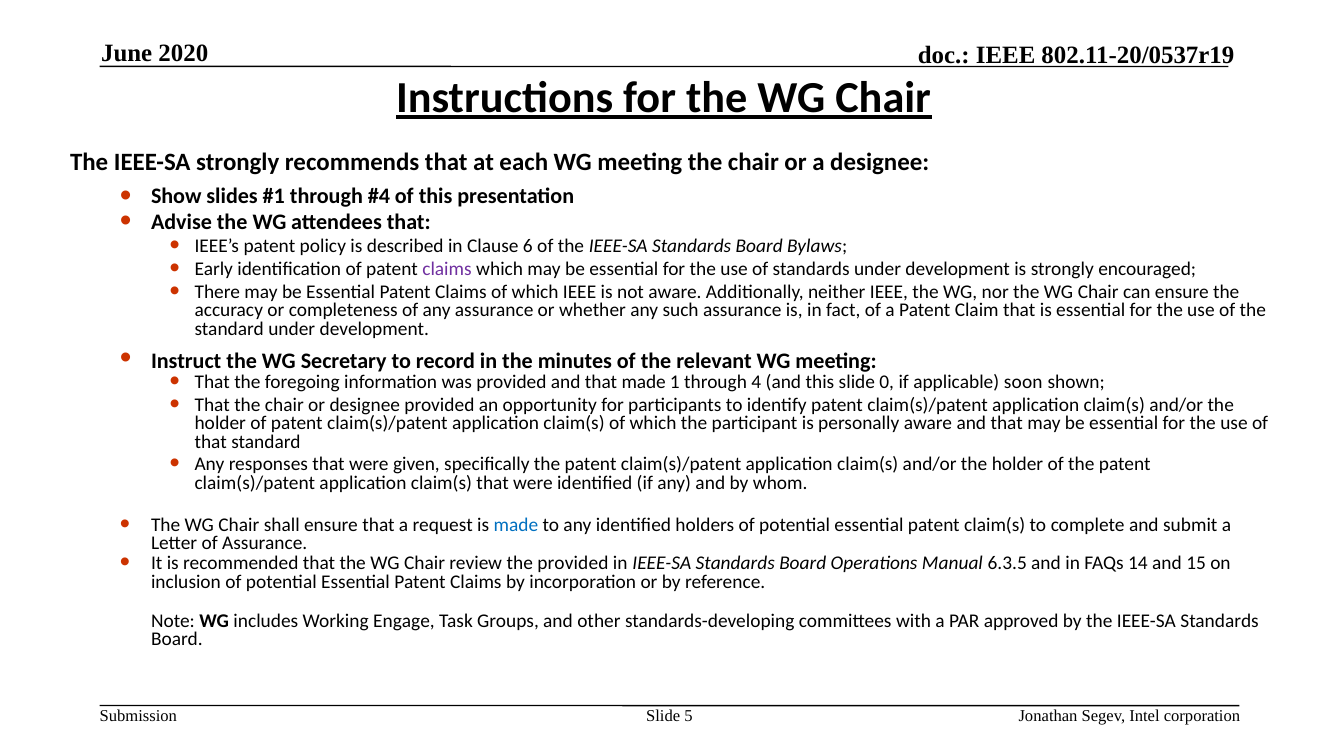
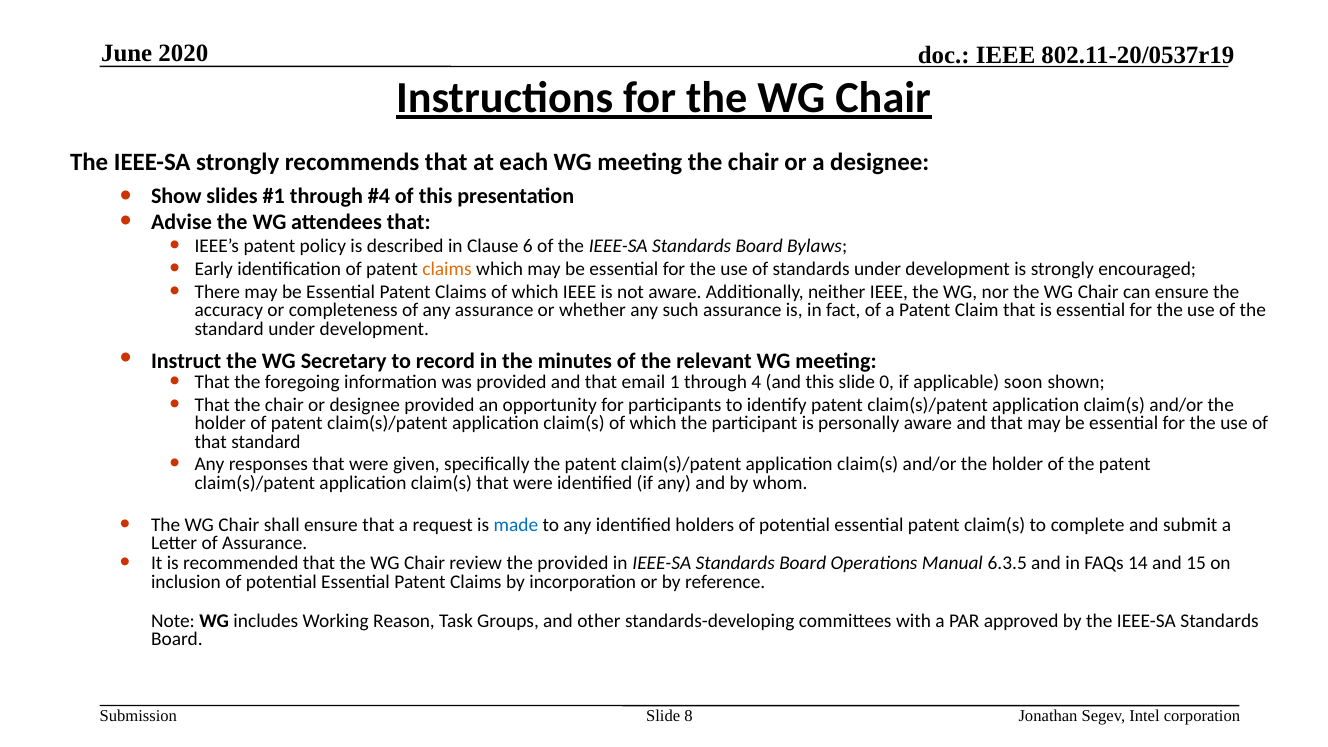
claims at (447, 269) colour: purple -> orange
that made: made -> email
Engage: Engage -> Reason
5: 5 -> 8
